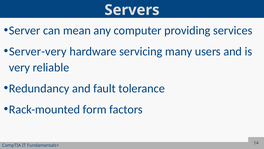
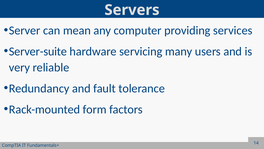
Server-very: Server-very -> Server-suite
